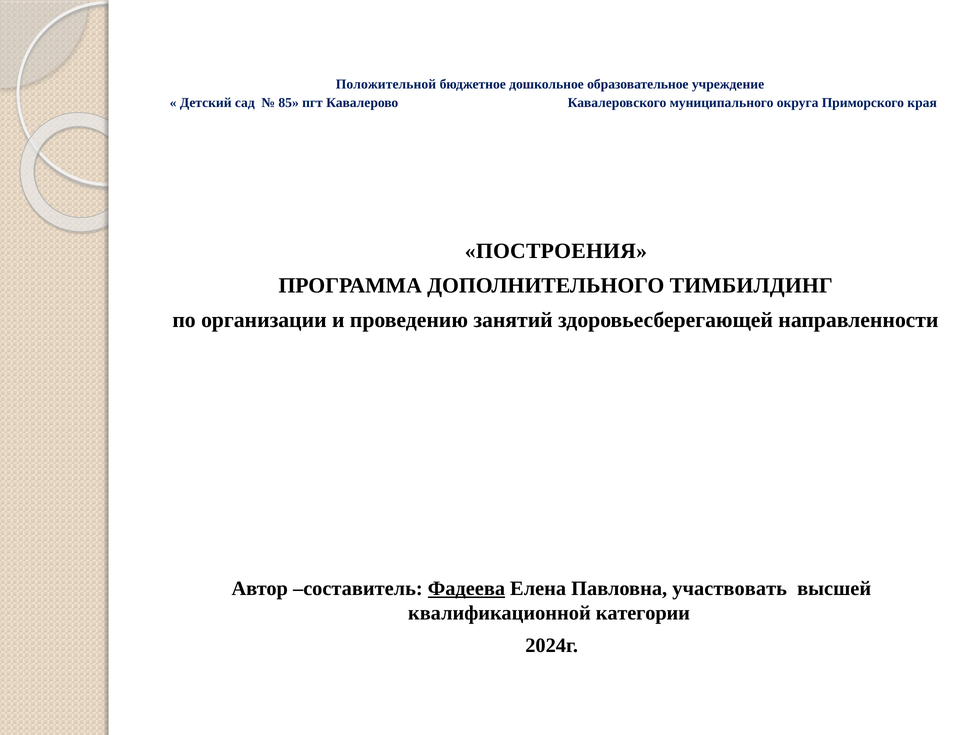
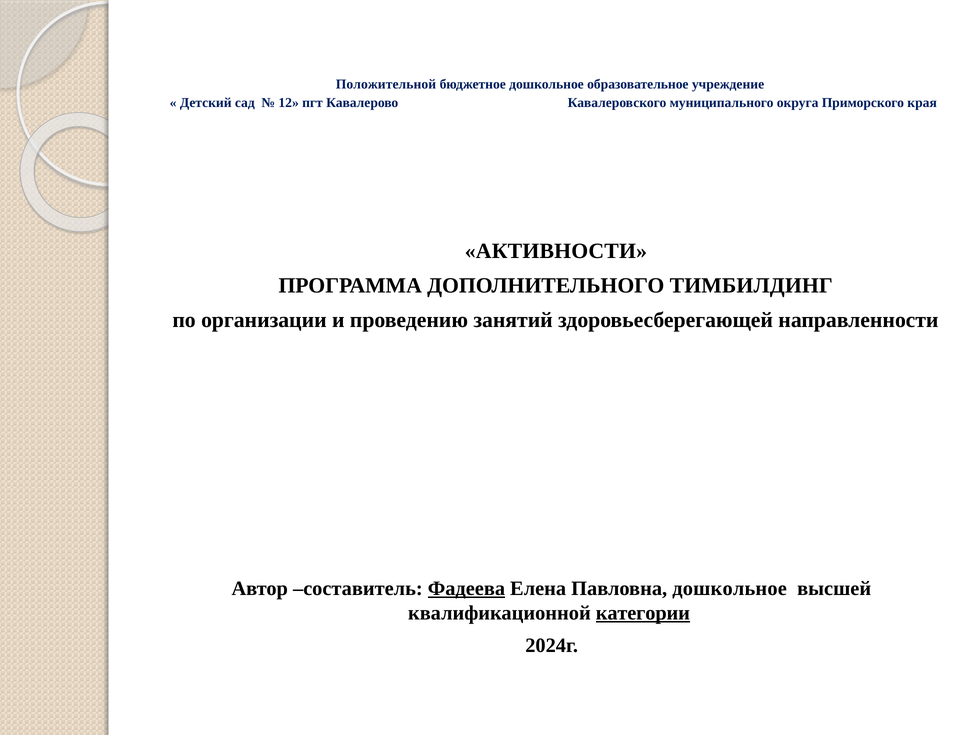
85: 85 -> 12
ПОСТРОЕНИЯ: ПОСТРОЕНИЯ -> АКТИВНОСТИ
Павловна участвовать: участвовать -> дошкольное
категории underline: none -> present
